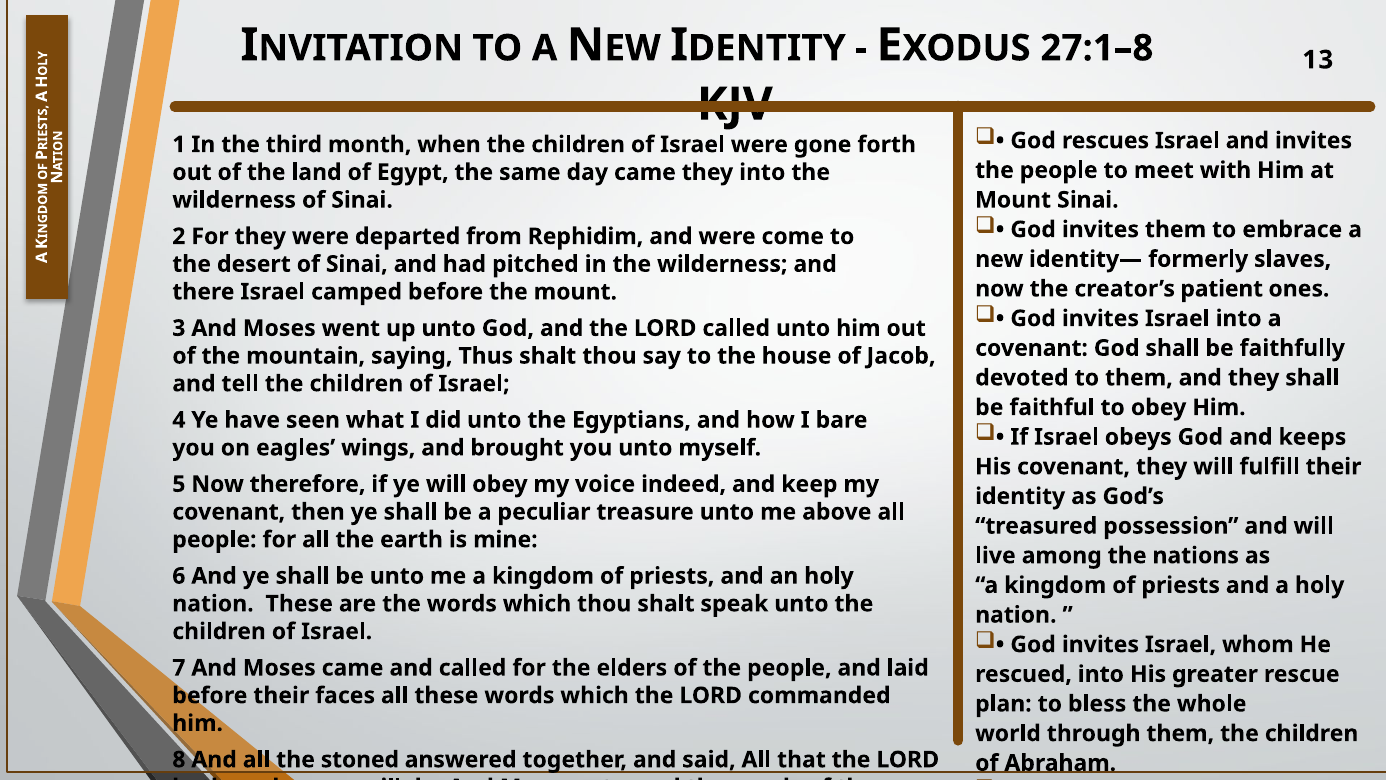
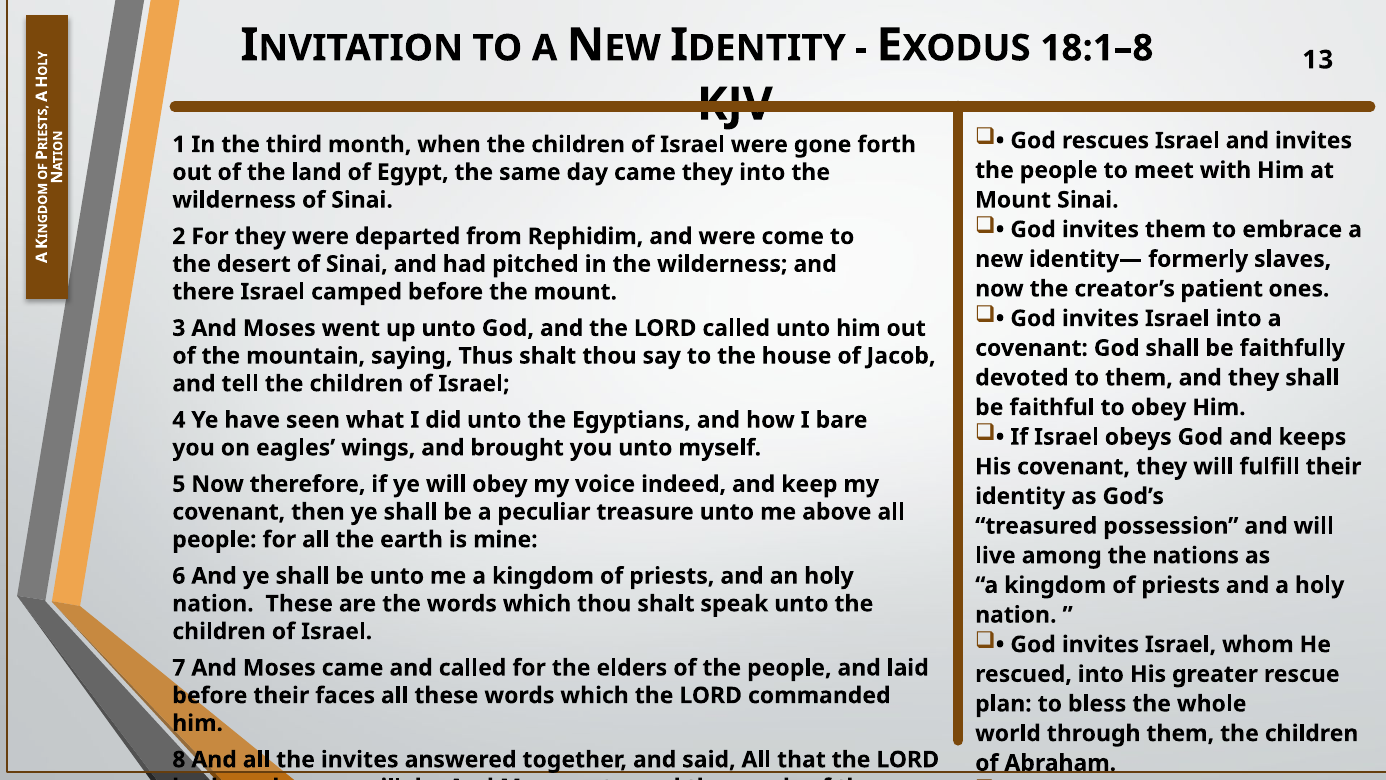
27:1–8: 27:1–8 -> 18:1–8
the stoned: stoned -> invites
